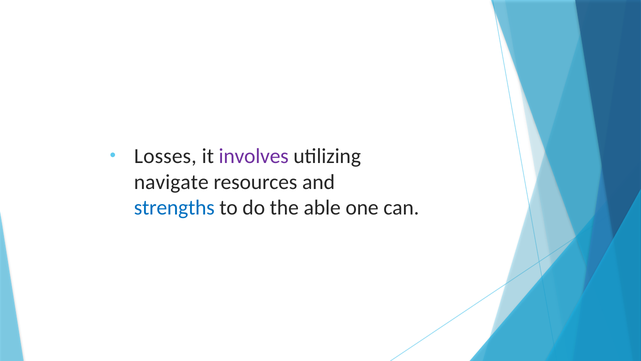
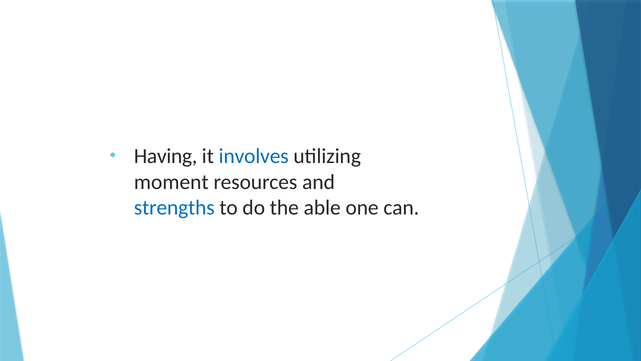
Losses: Losses -> Having
involves colour: purple -> blue
navigate: navigate -> moment
